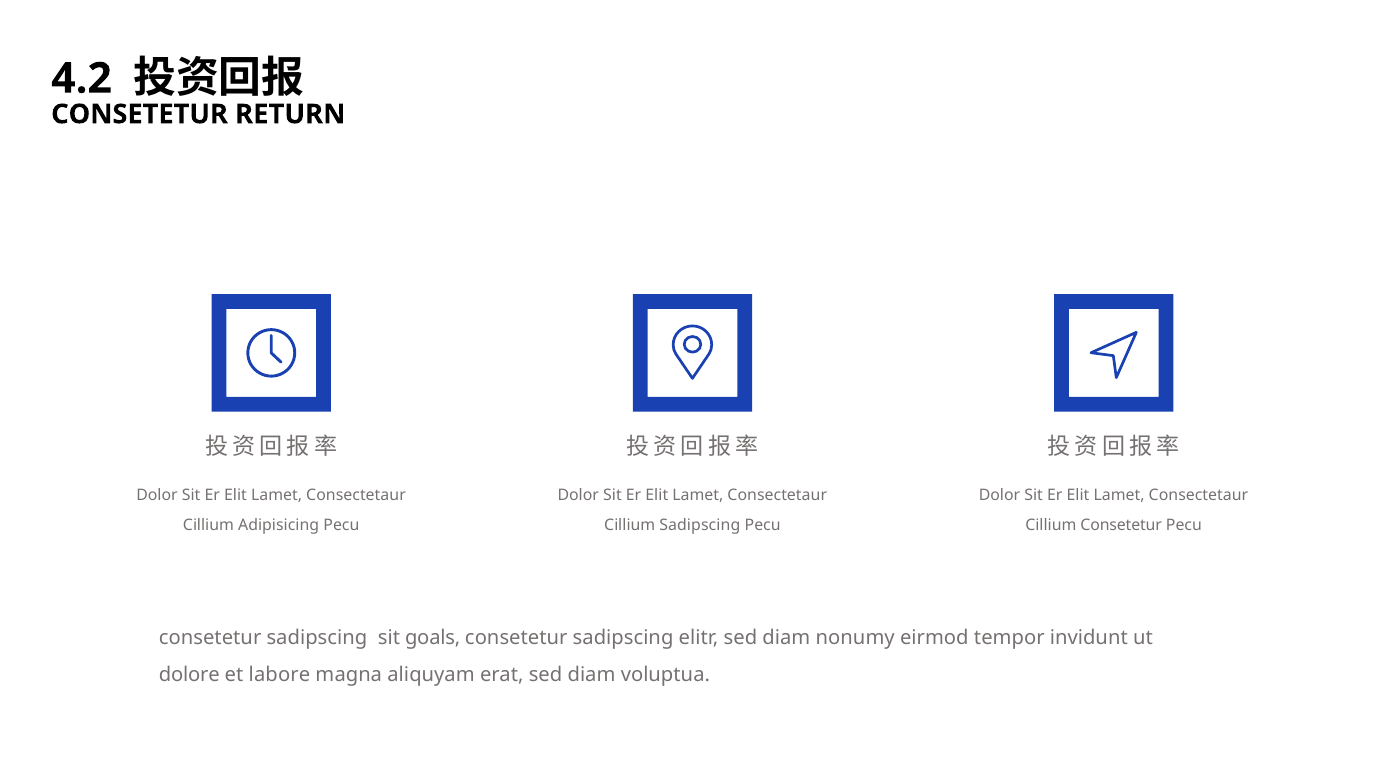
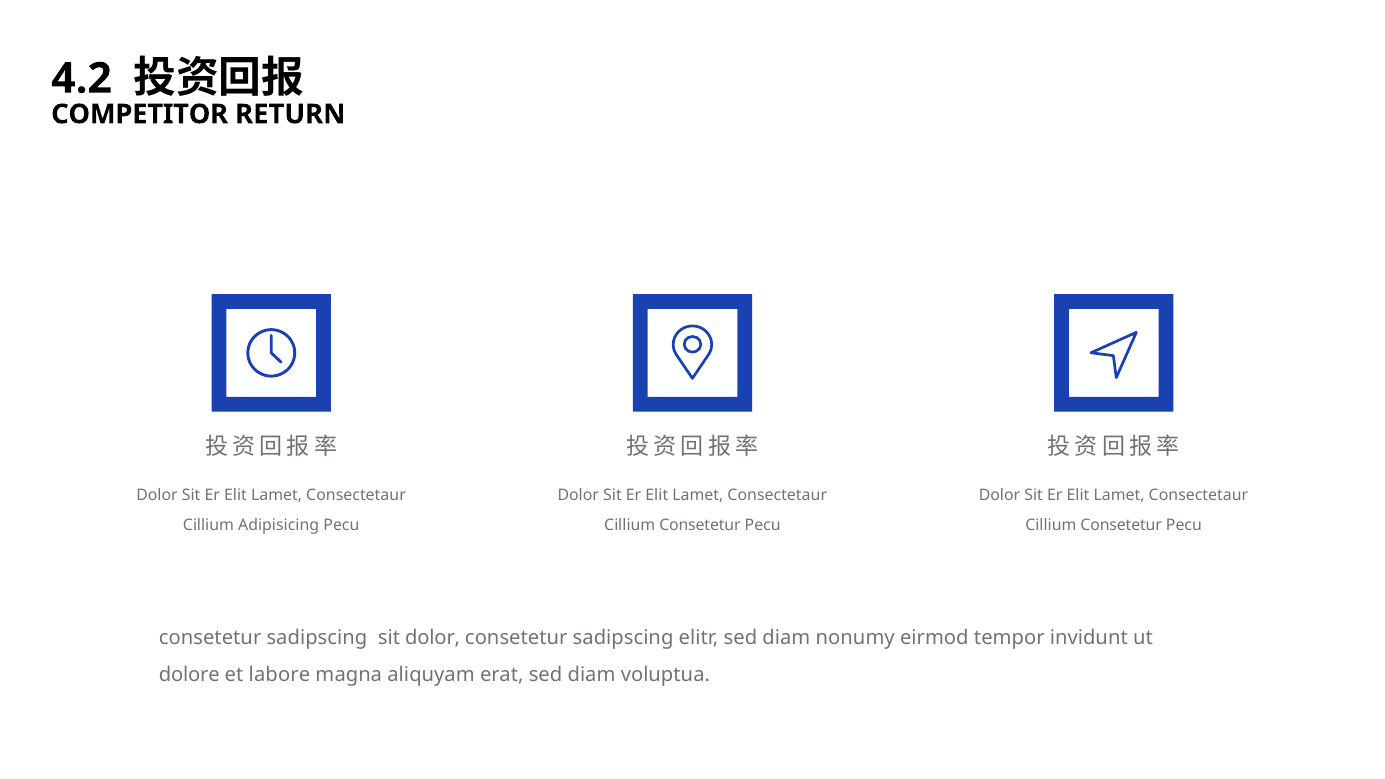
CONSETETUR at (140, 114): CONSETETUR -> COMPETITOR
Sadipscing at (700, 525): Sadipscing -> Consetetur
sit goals: goals -> dolor
